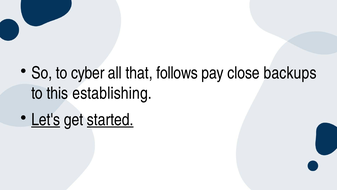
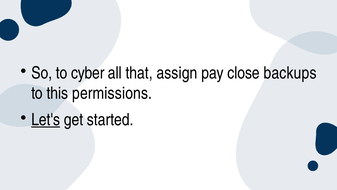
follows: follows -> assign
establishing: establishing -> permissions
started underline: present -> none
